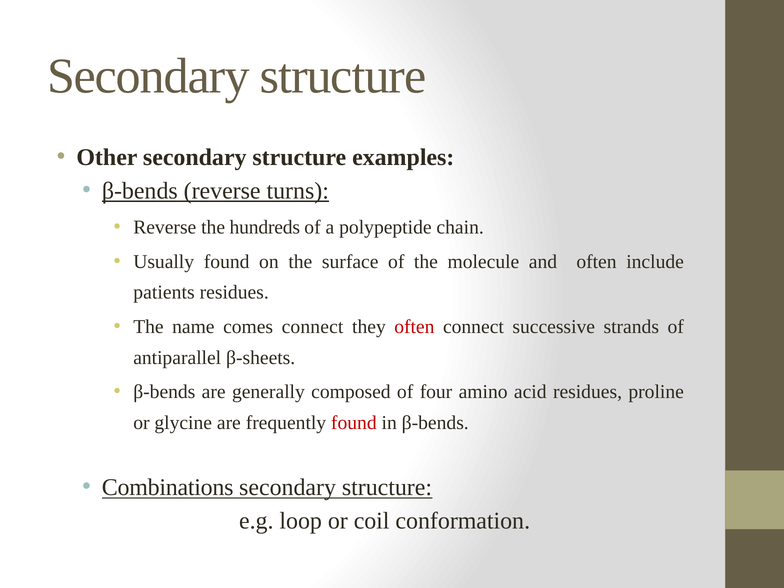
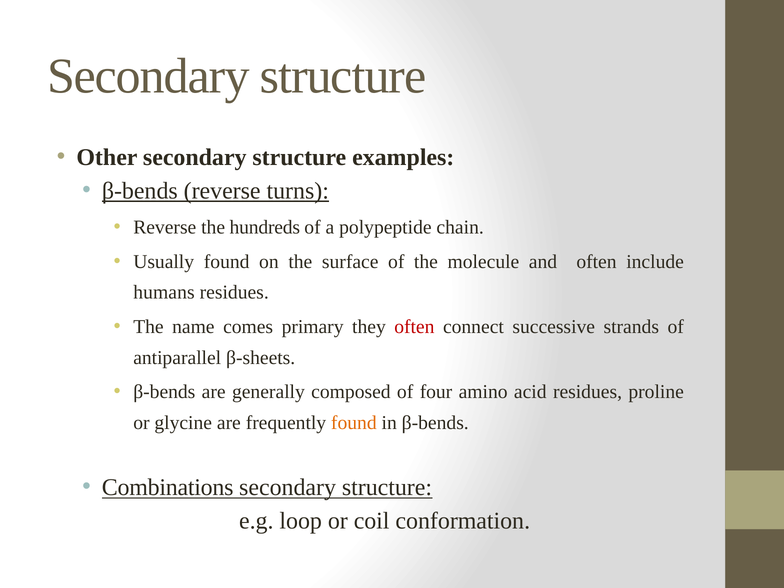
patients: patients -> humans
comes connect: connect -> primary
found at (354, 423) colour: red -> orange
